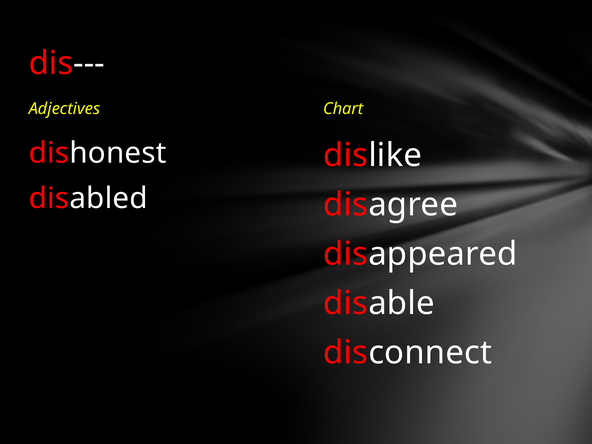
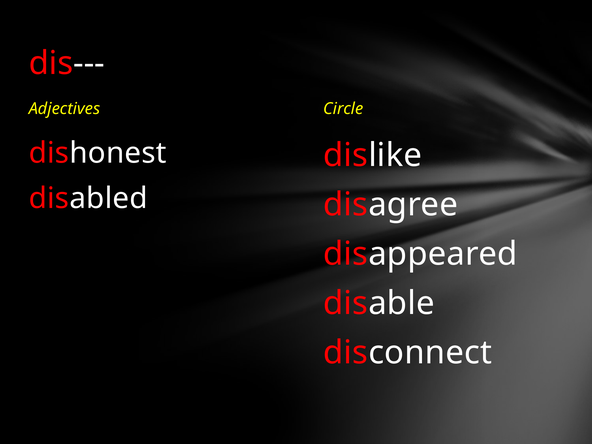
Chart: Chart -> Circle
